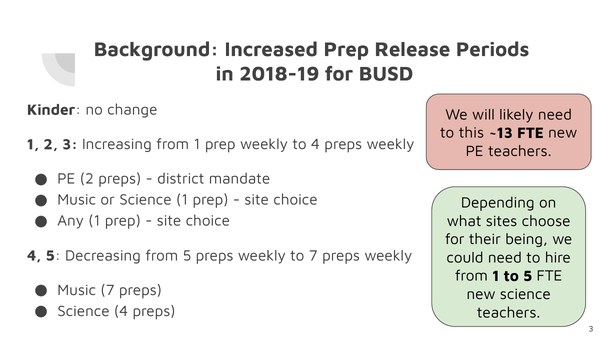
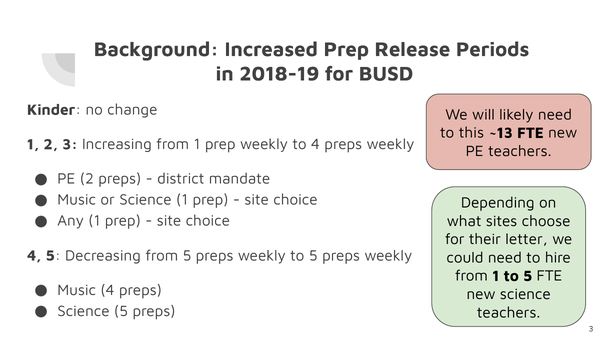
being: being -> letter
weekly to 7: 7 -> 5
Music 7: 7 -> 4
Science 4: 4 -> 5
